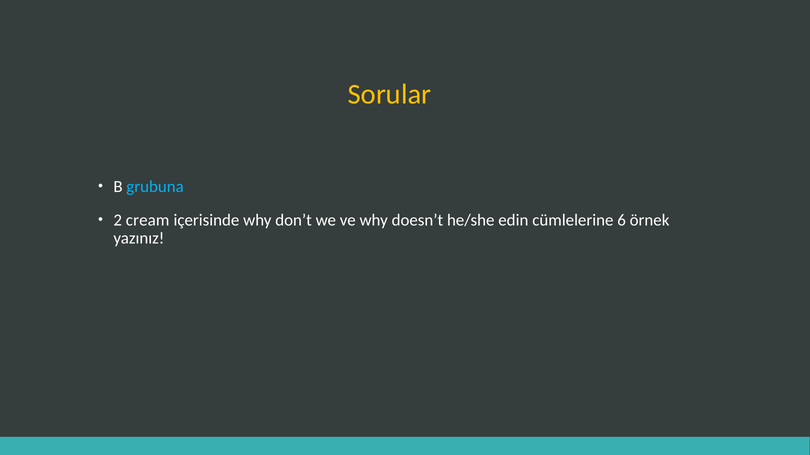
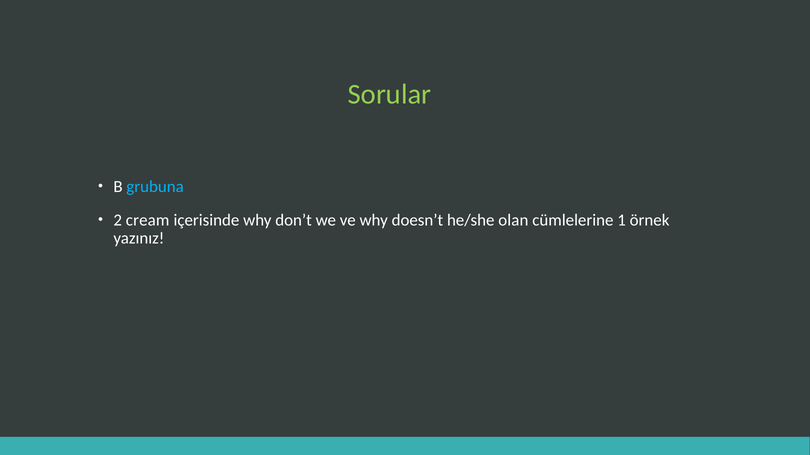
Sorular colour: yellow -> light green
edin: edin -> olan
6: 6 -> 1
